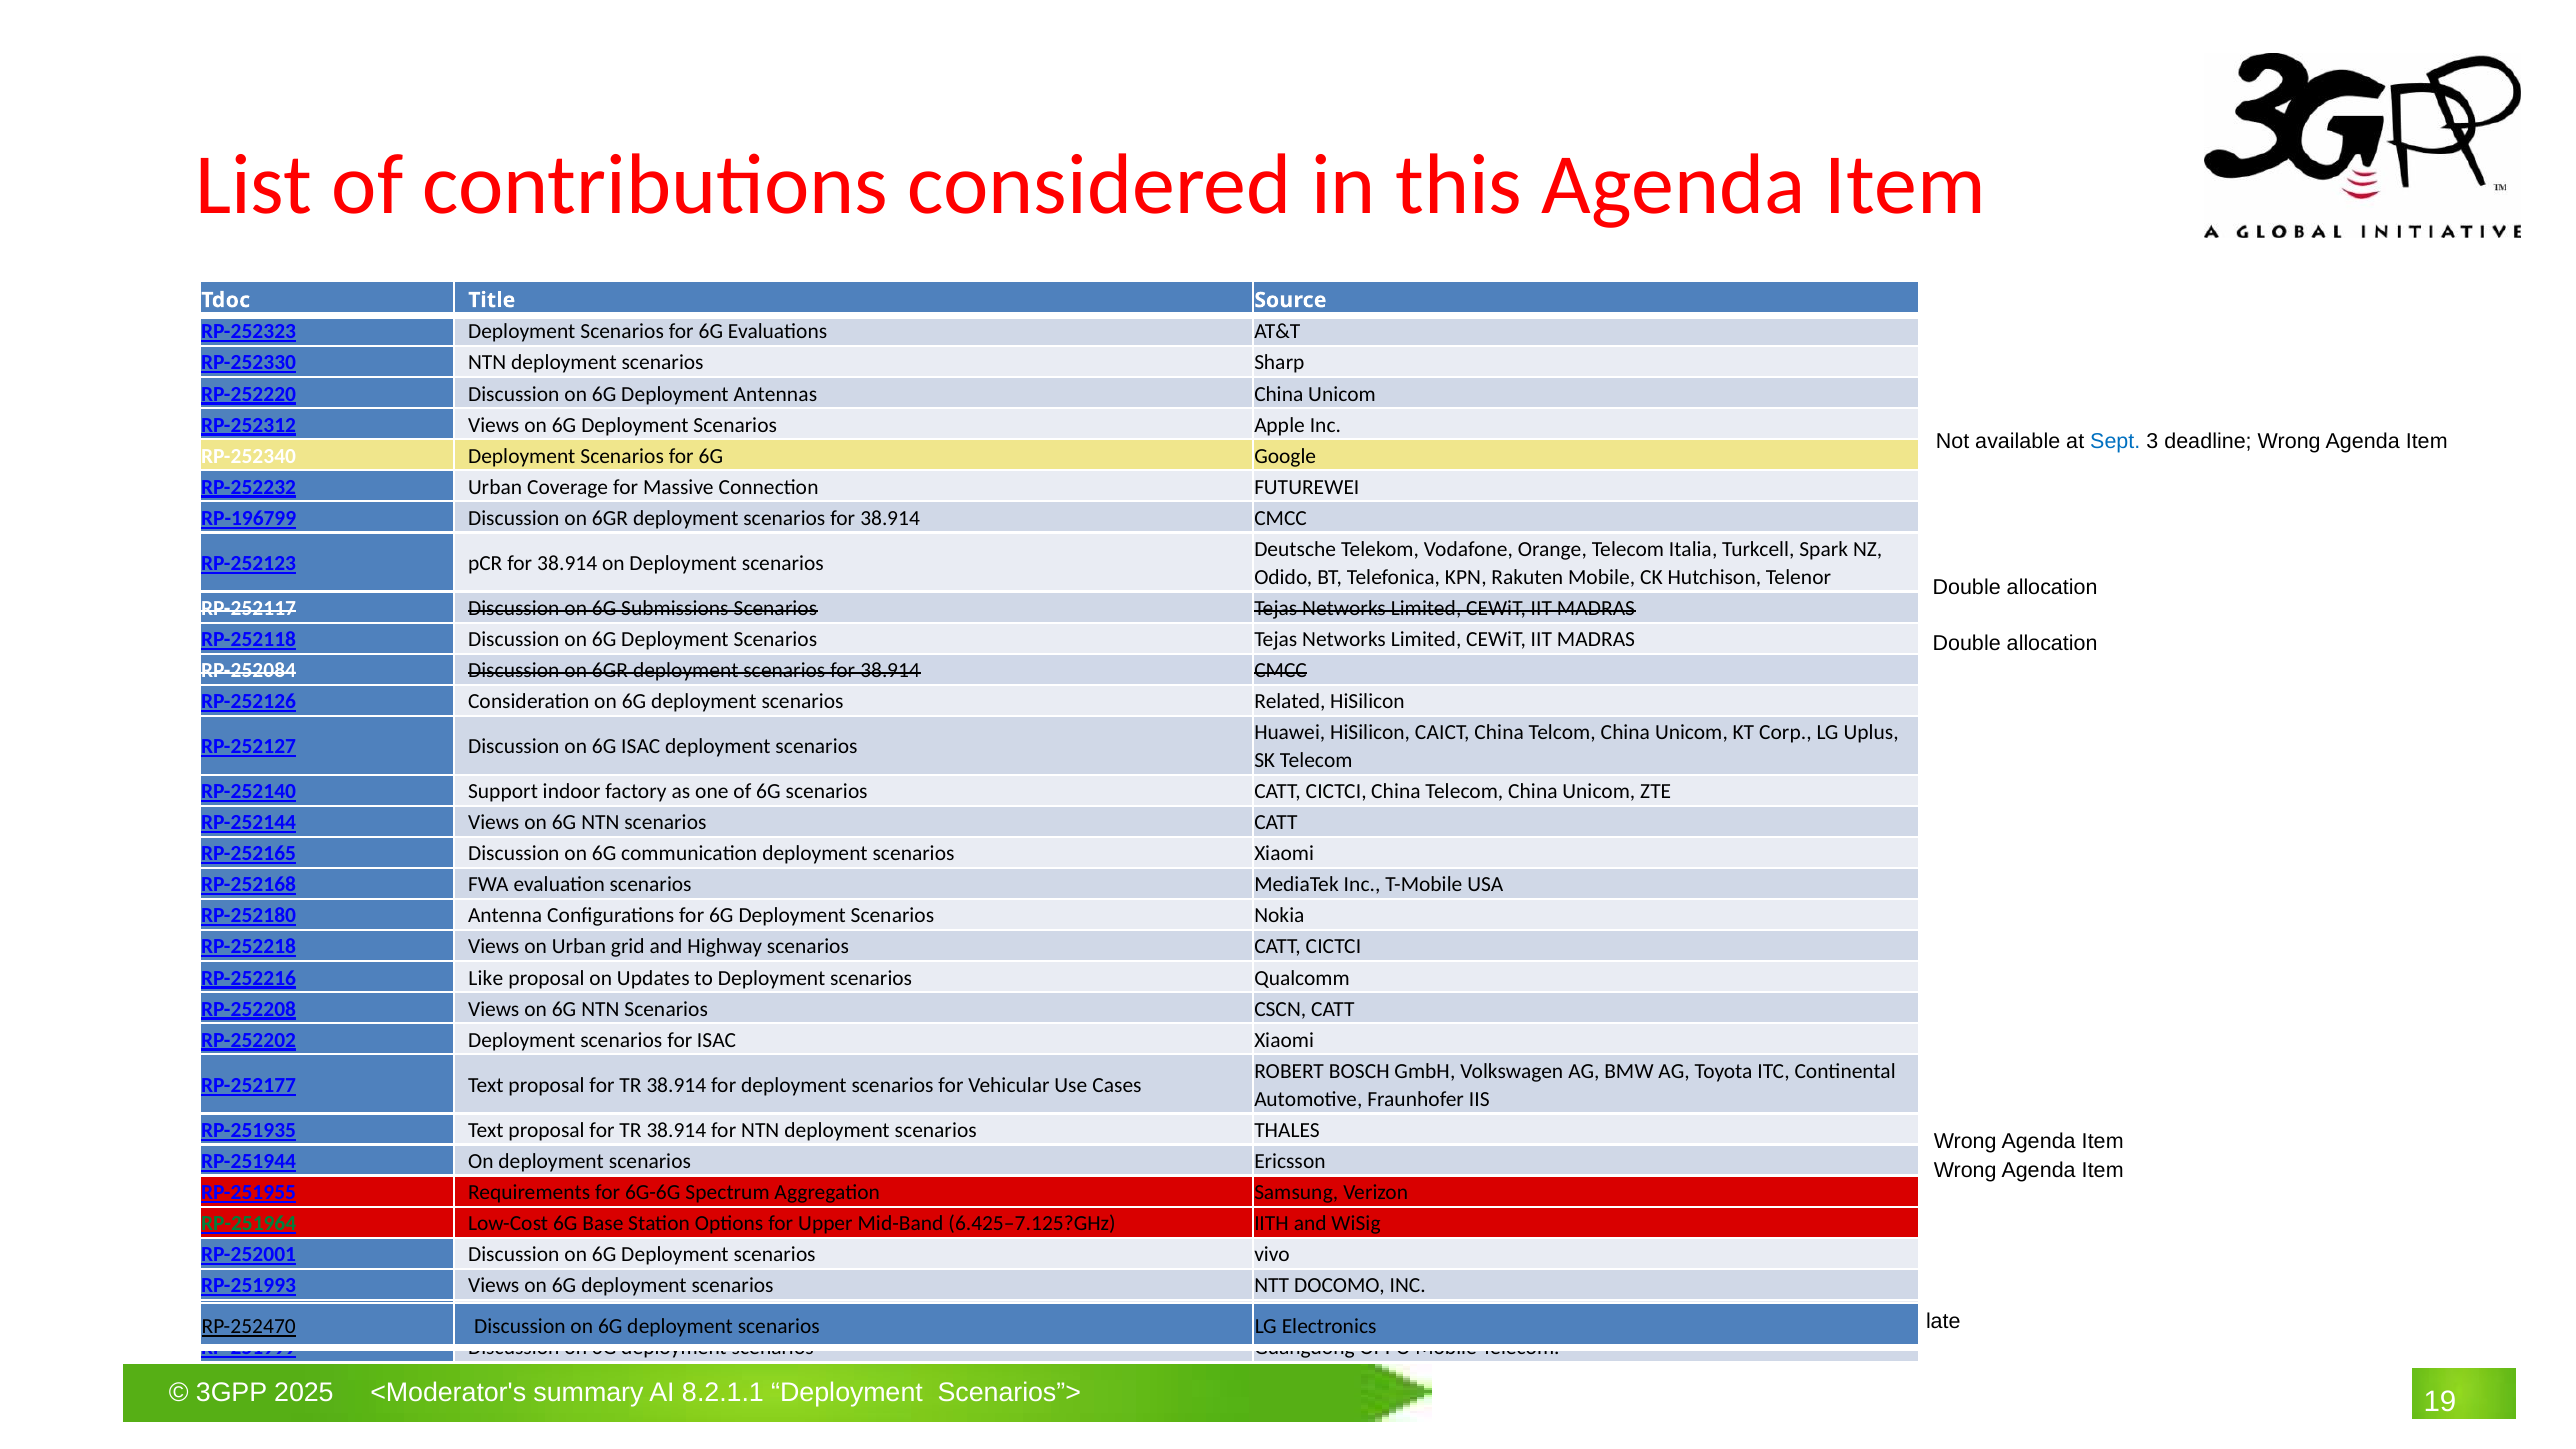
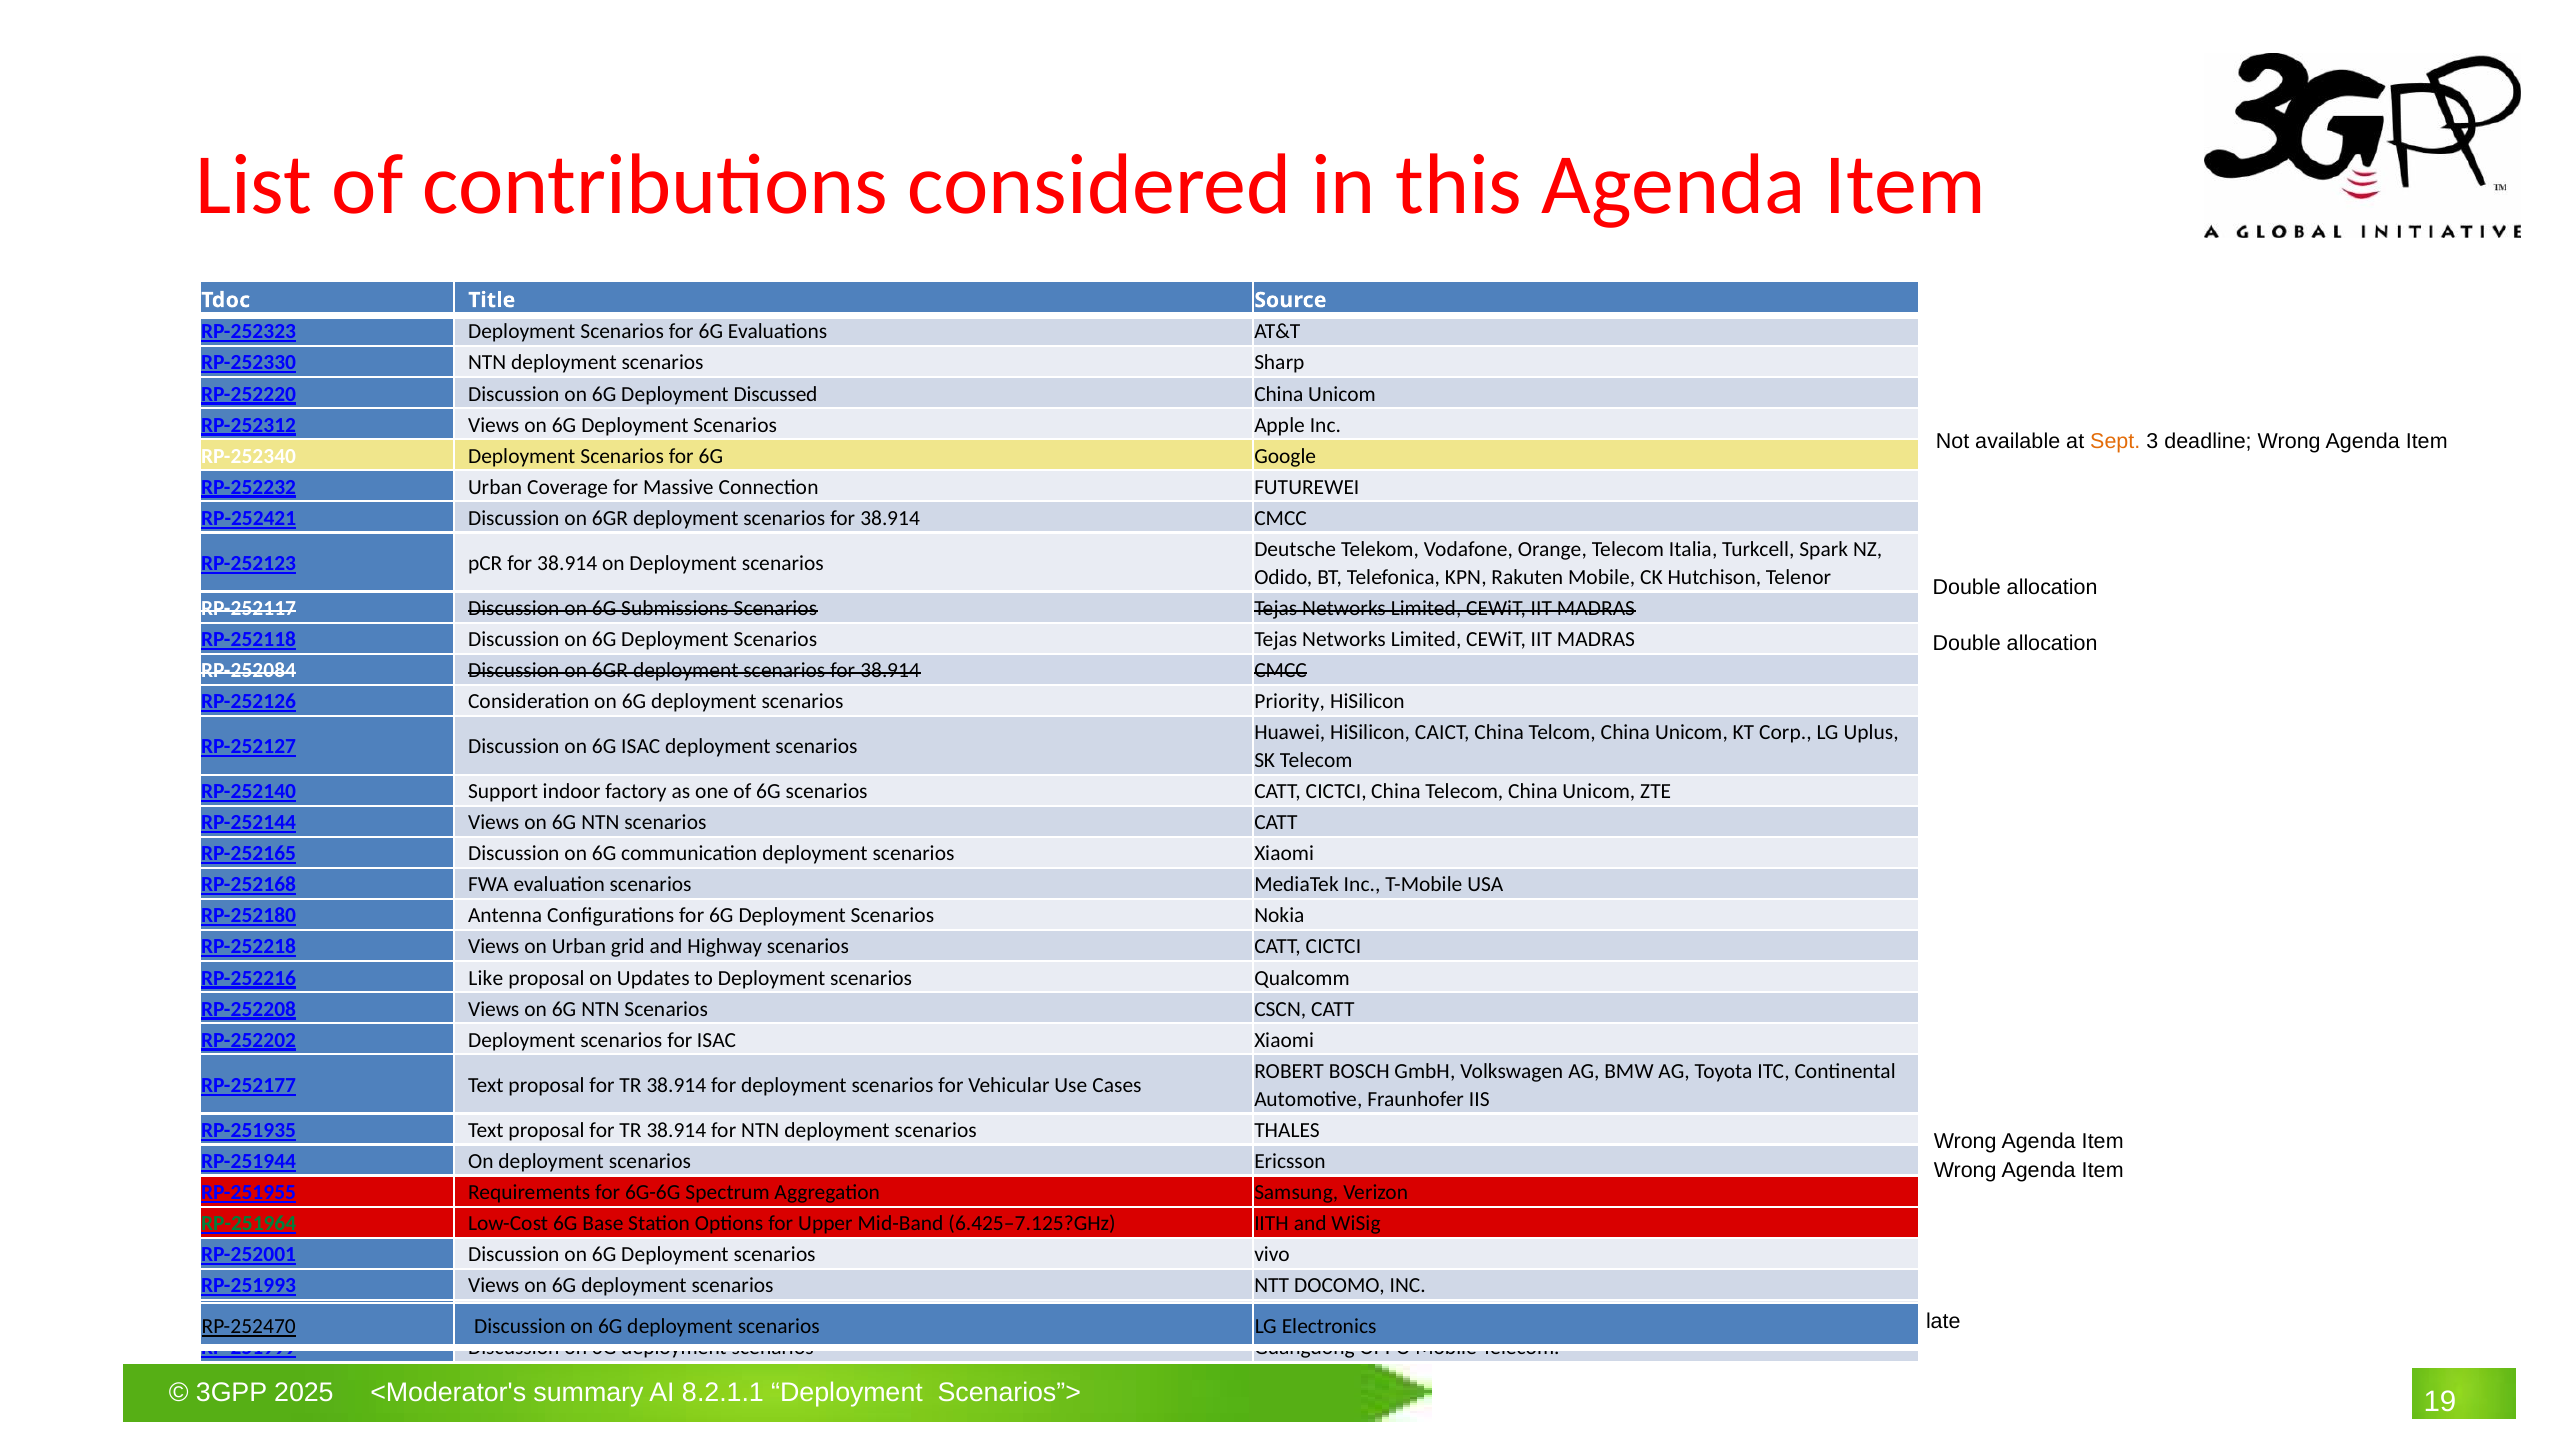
Antennas: Antennas -> Discussed
Sept colour: blue -> orange
RP-196799: RP-196799 -> RP-252421
Related: Related -> Priority
